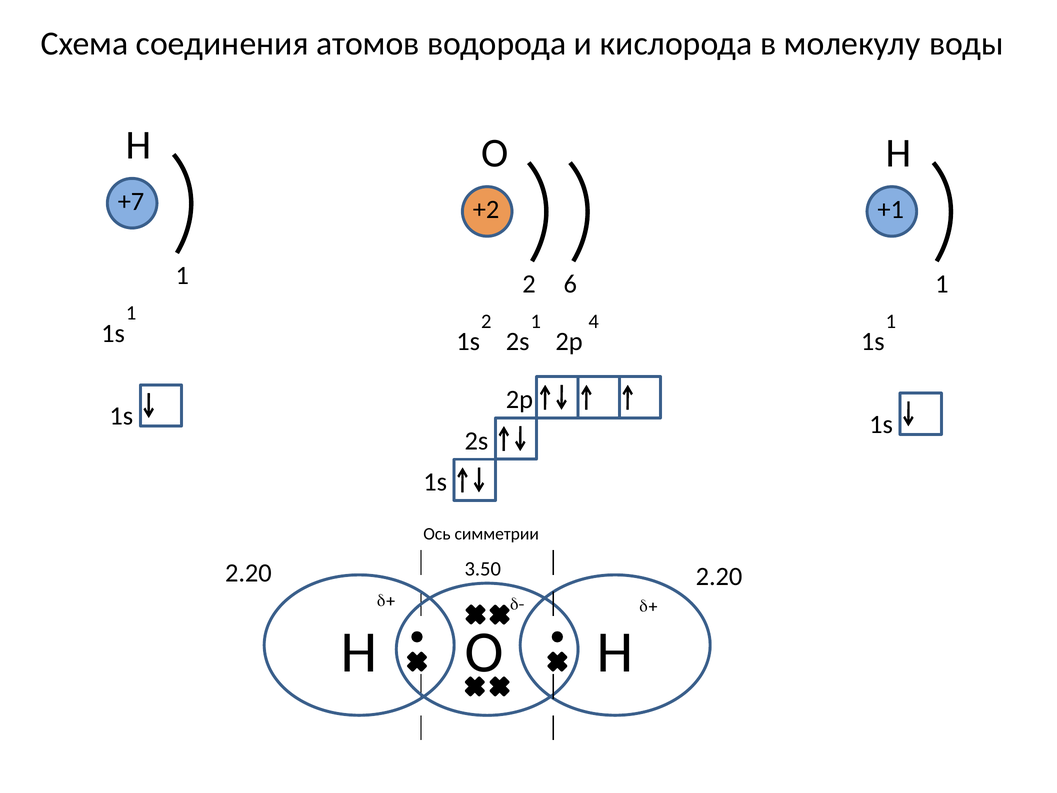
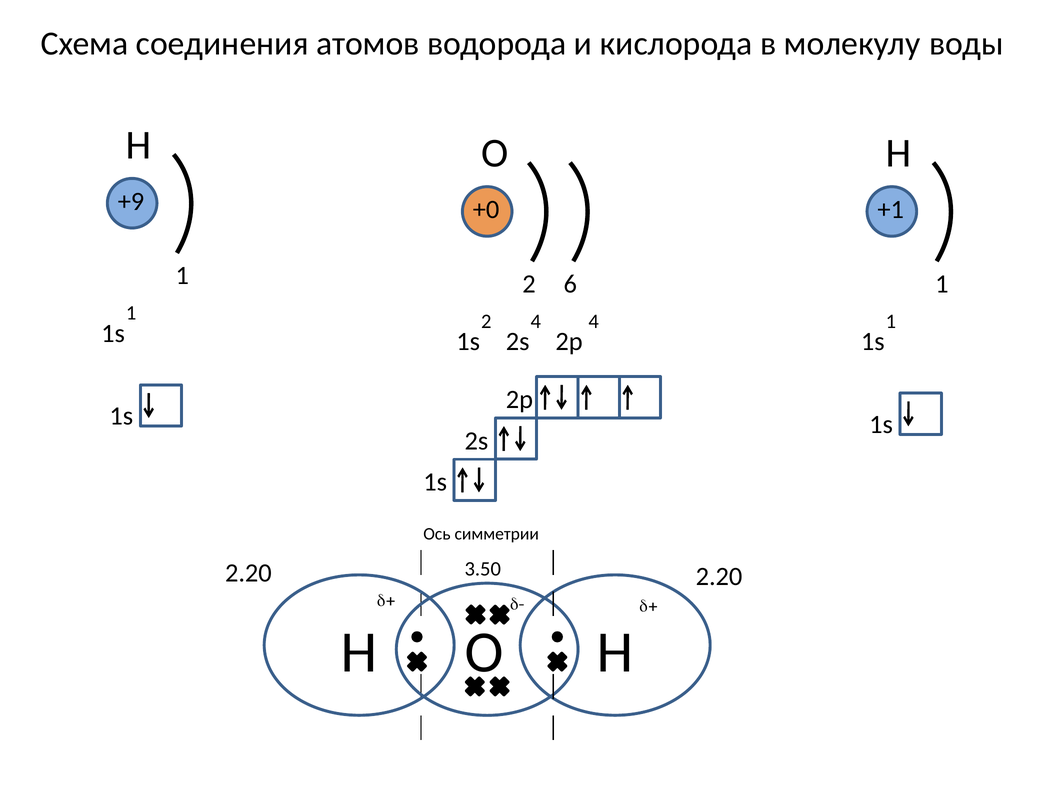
+7: +7 -> +9
+2: +2 -> +0
2 1: 1 -> 4
